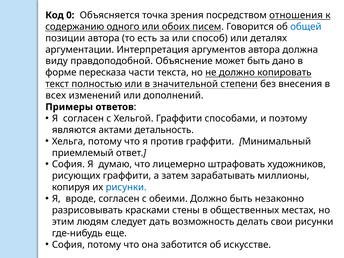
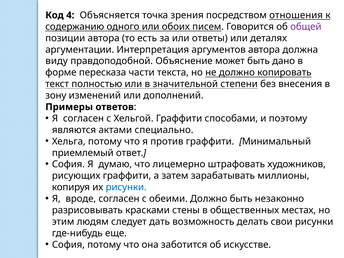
0: 0 -> 4
общей colour: blue -> purple
способ: способ -> ответы
всех: всех -> зону
детальность: детальность -> специально
